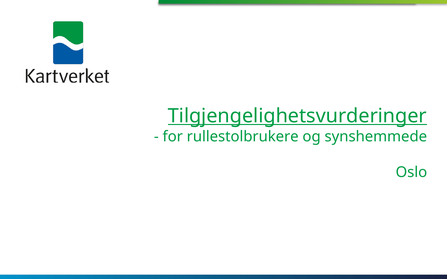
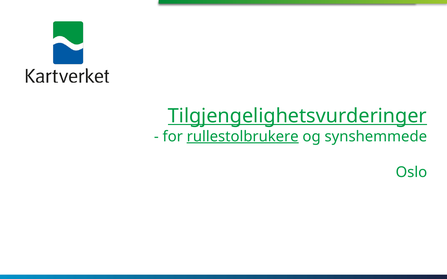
rullestolbrukere underline: none -> present
